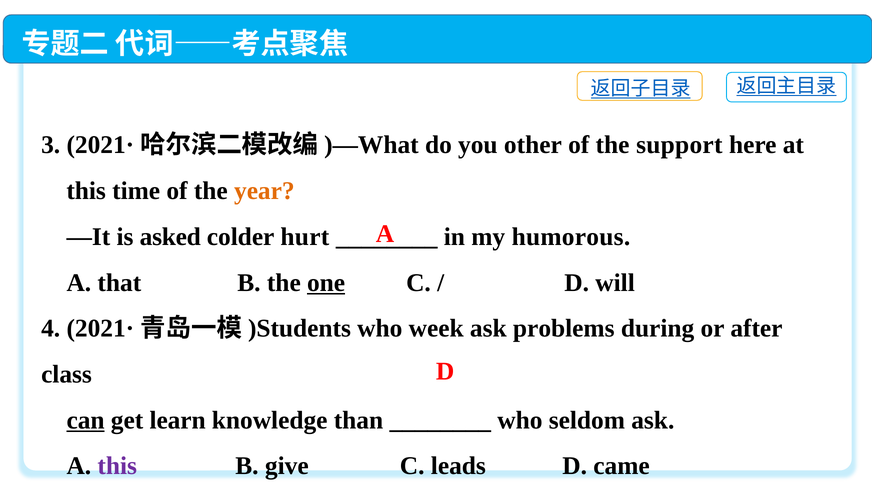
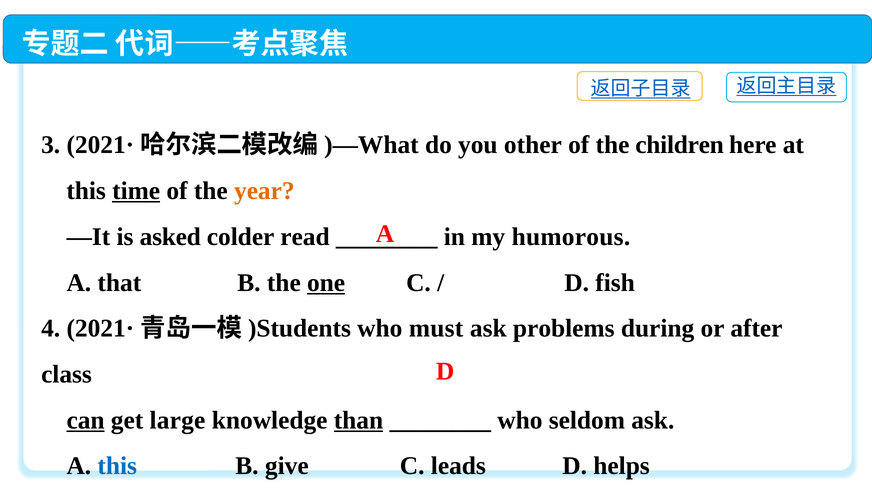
support: support -> children
time underline: none -> present
hurt: hurt -> read
will: will -> fish
week: week -> must
learn: learn -> large
than underline: none -> present
this at (117, 466) colour: purple -> blue
came: came -> helps
